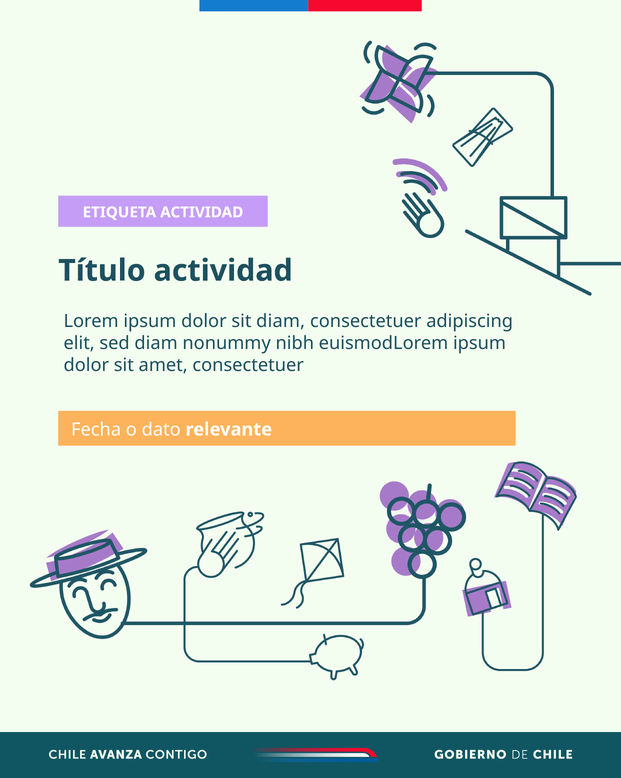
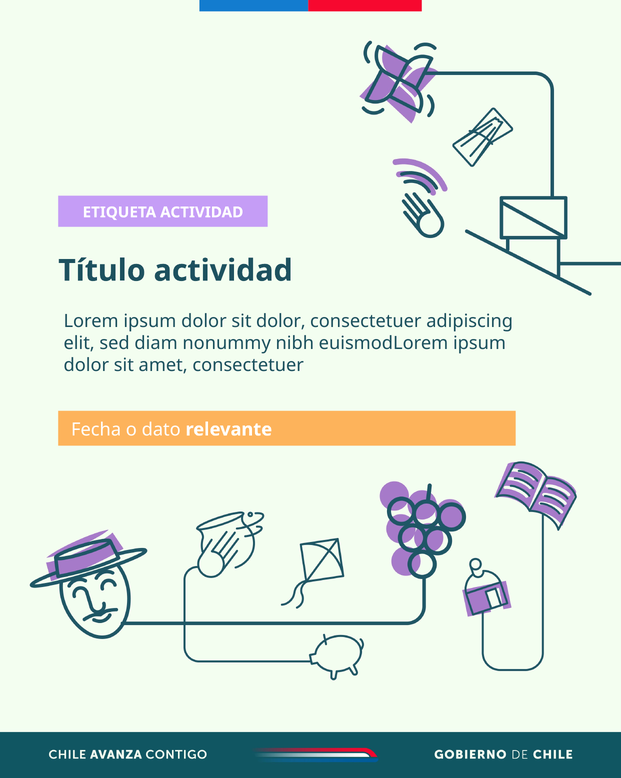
sit diam: diam -> dolor
